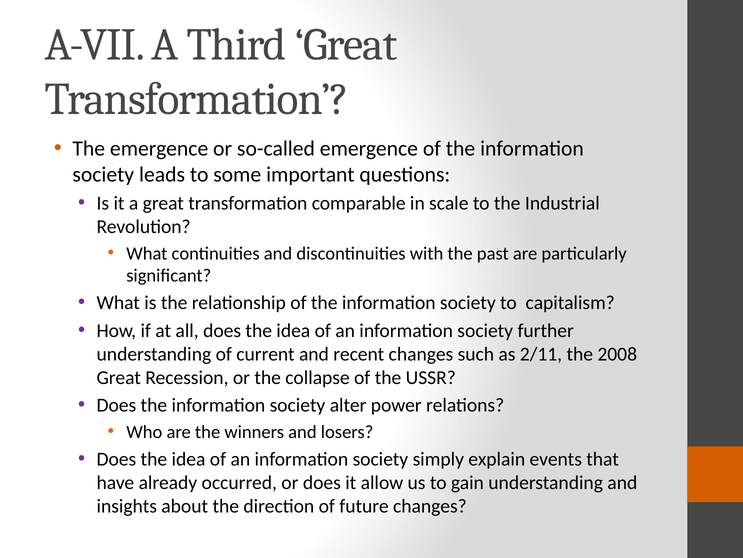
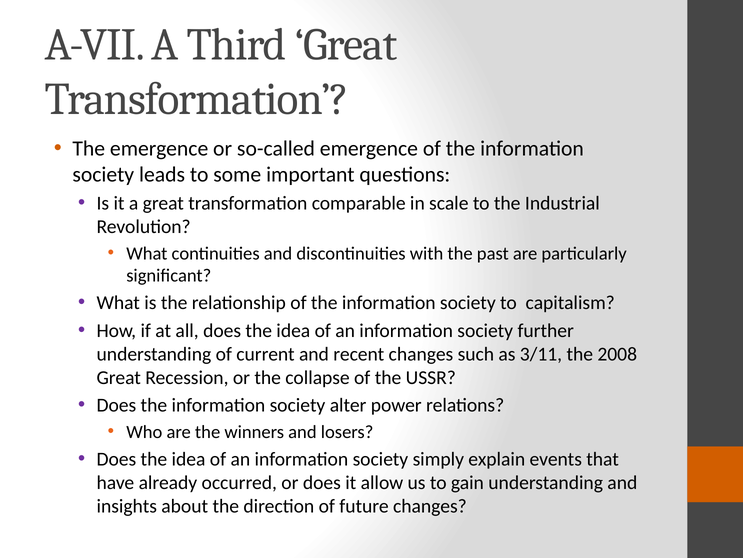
2/11: 2/11 -> 3/11
